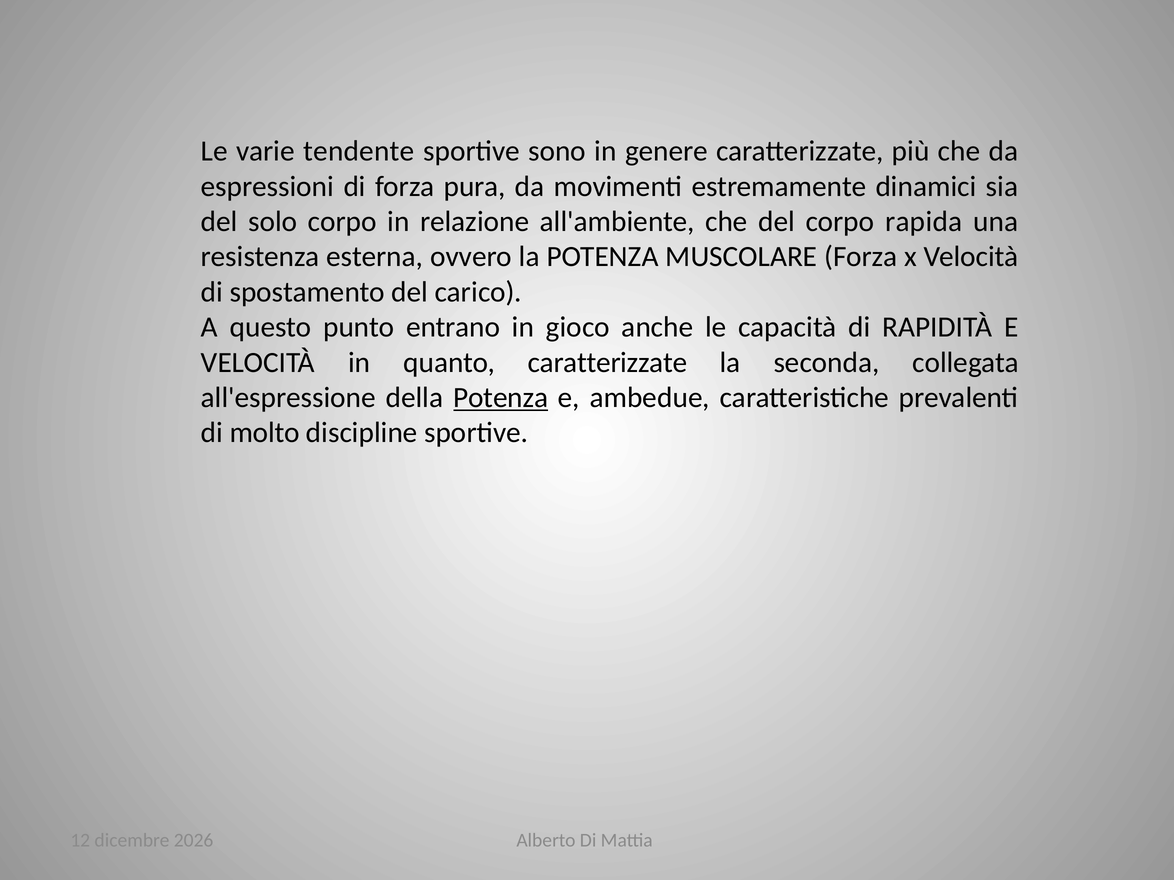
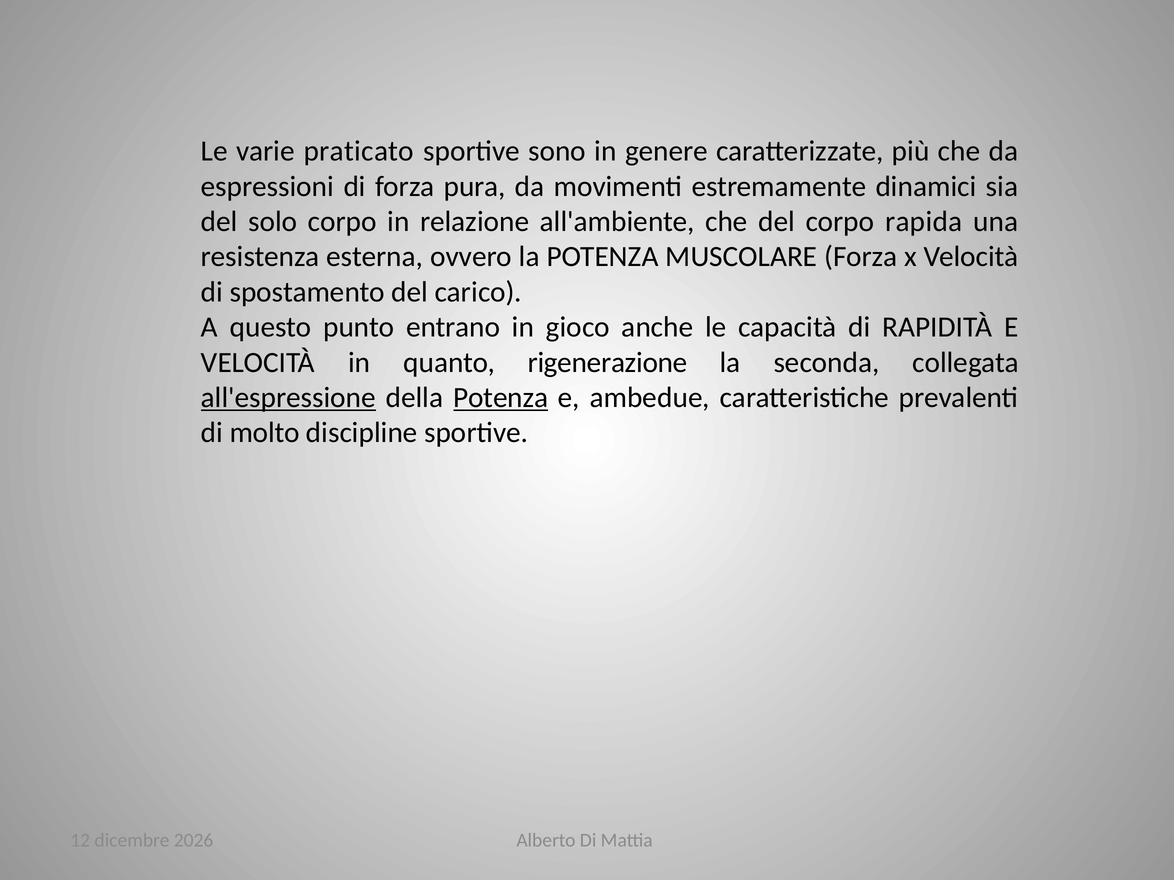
tendente: tendente -> praticato
quanto caratterizzate: caratterizzate -> rigenerazione
all'espressione underline: none -> present
